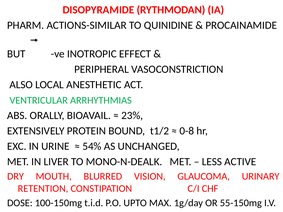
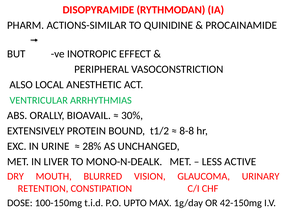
23%: 23% -> 30%
0-8: 0-8 -> 8-8
54%: 54% -> 28%
55-150mg: 55-150mg -> 42-150mg
